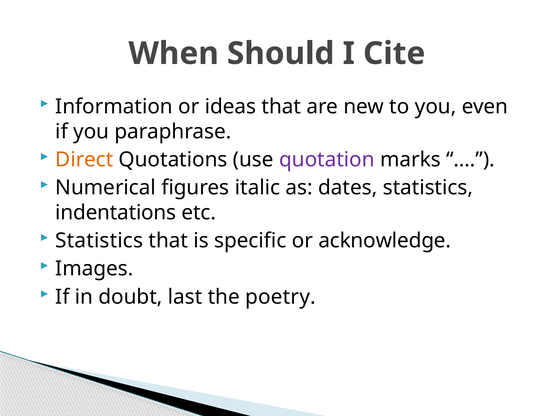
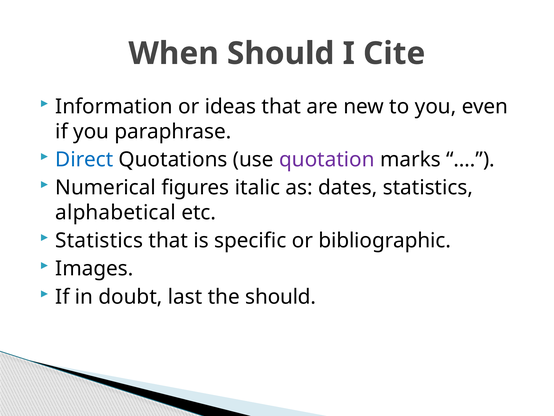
Direct colour: orange -> blue
indentations: indentations -> alphabetical
acknowledge: acknowledge -> bibliographic
the poetry: poetry -> should
